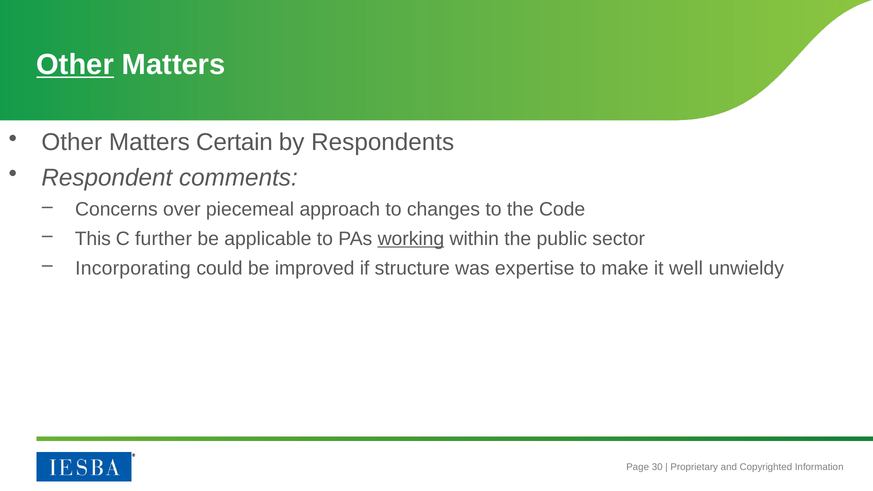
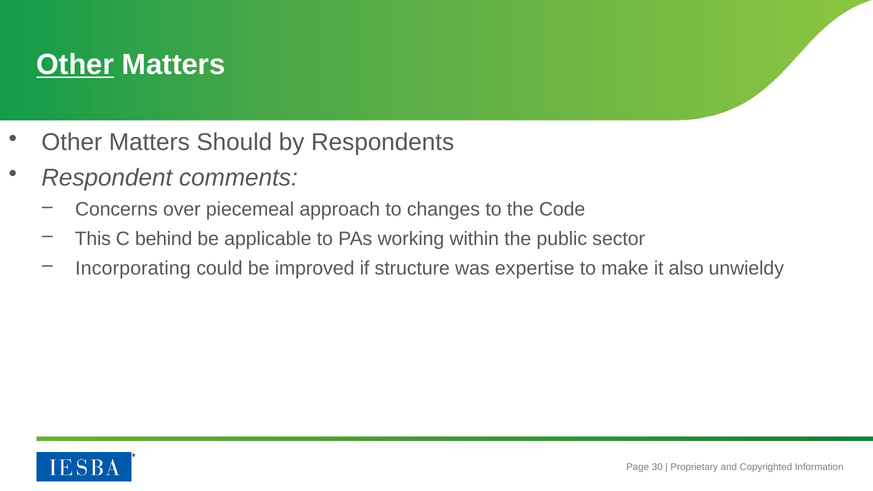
Certain: Certain -> Should
further: further -> behind
working underline: present -> none
well: well -> also
